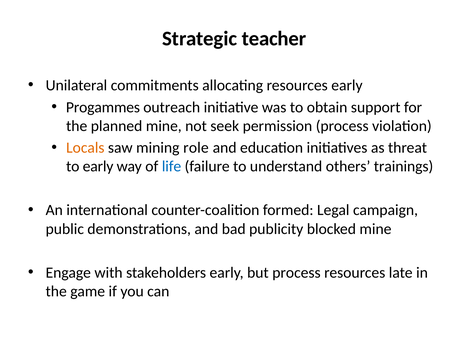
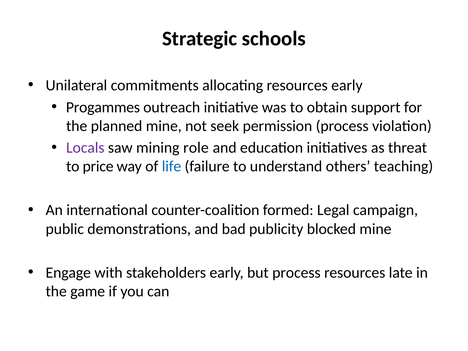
teacher: teacher -> schools
Locals colour: orange -> purple
to early: early -> price
trainings: trainings -> teaching
